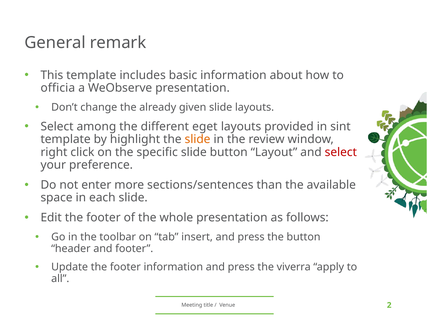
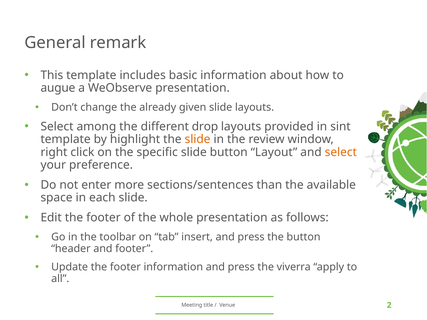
officia: officia -> augue
eget: eget -> drop
select at (341, 152) colour: red -> orange
